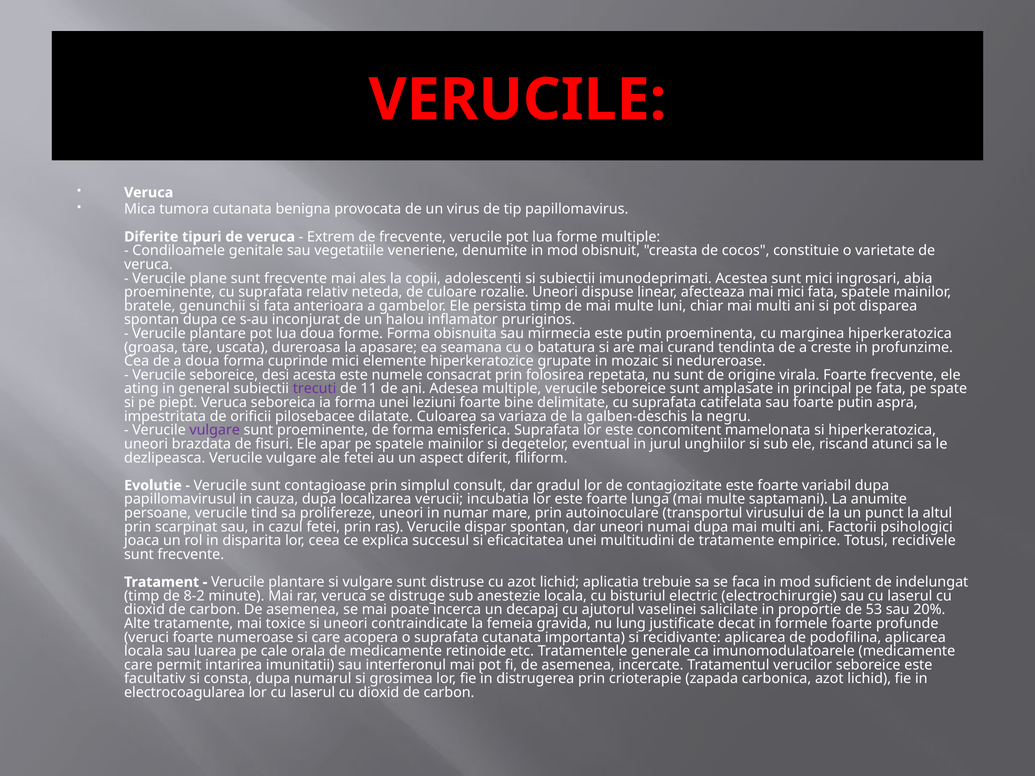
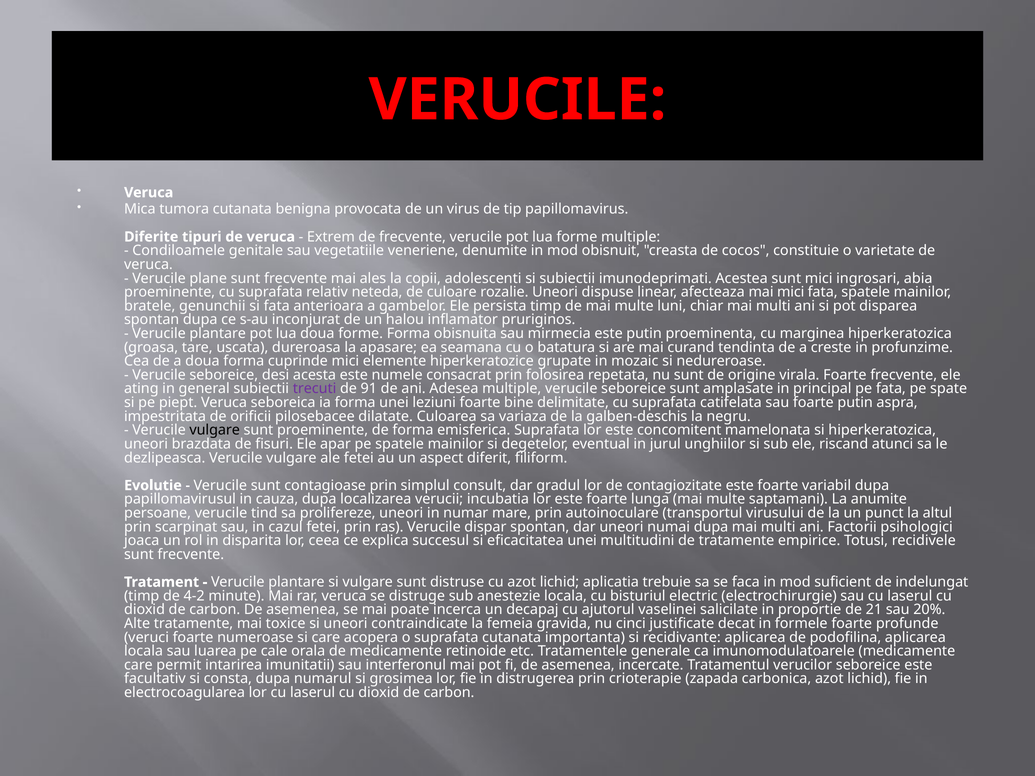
11: 11 -> 91
vulgare at (215, 430) colour: purple -> black
8-2: 8-2 -> 4-2
53: 53 -> 21
lung: lung -> cinci
